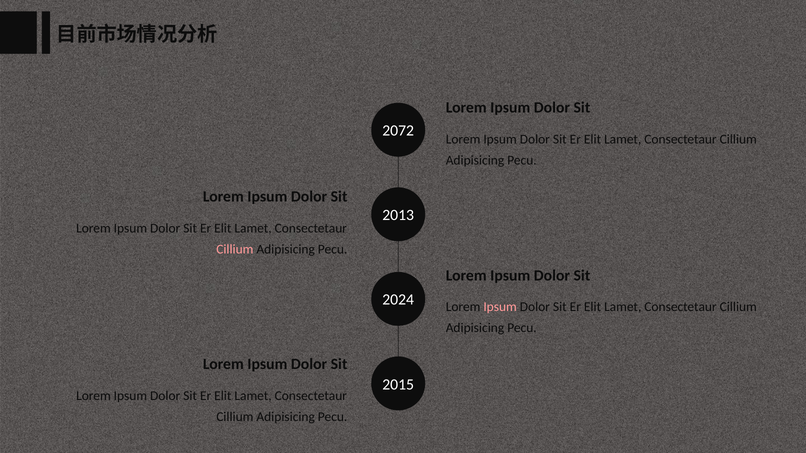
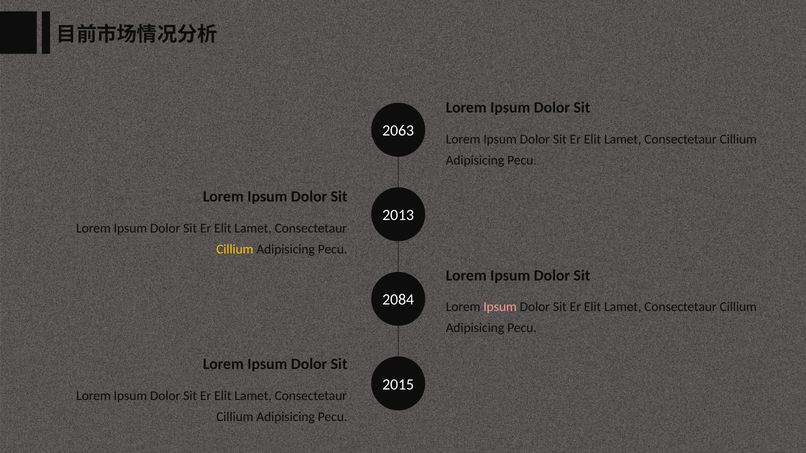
2072: 2072 -> 2063
Cillium at (235, 249) colour: pink -> yellow
2024: 2024 -> 2084
